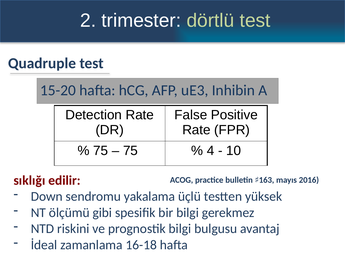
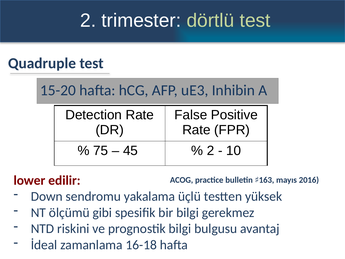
75 at (130, 150): 75 -> 45
4 at (211, 150): 4 -> 2
sıklığı: sıklığı -> lower
